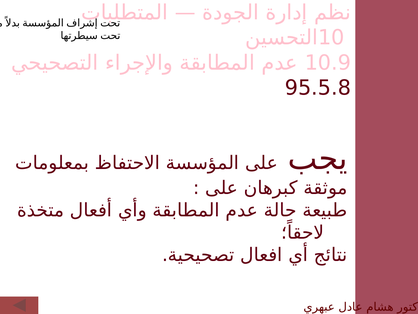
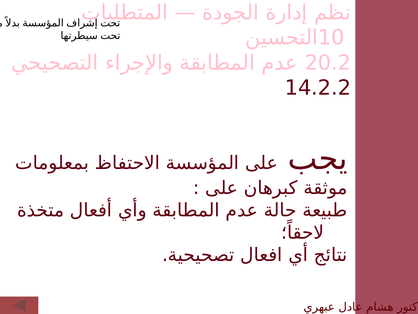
10.9: 10.9 -> 20.2
95.5.8: 95.5.8 -> 14.2.2
